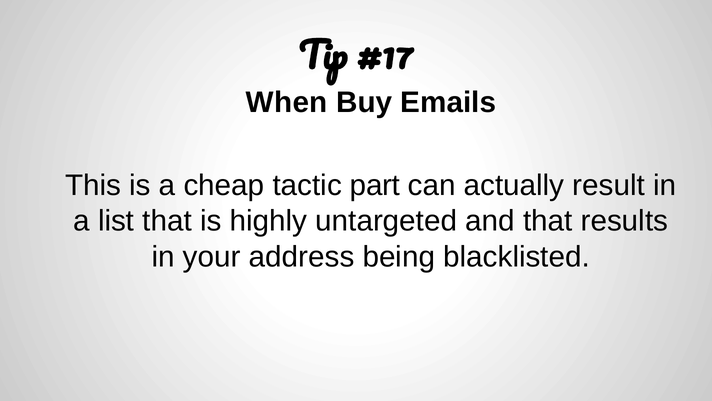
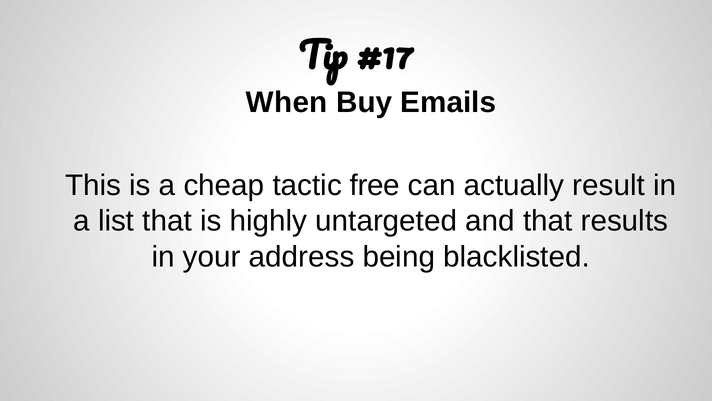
part: part -> free
